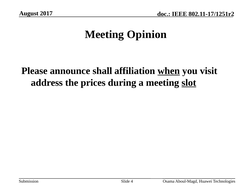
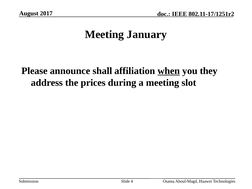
Opinion: Opinion -> January
visit: visit -> they
slot underline: present -> none
